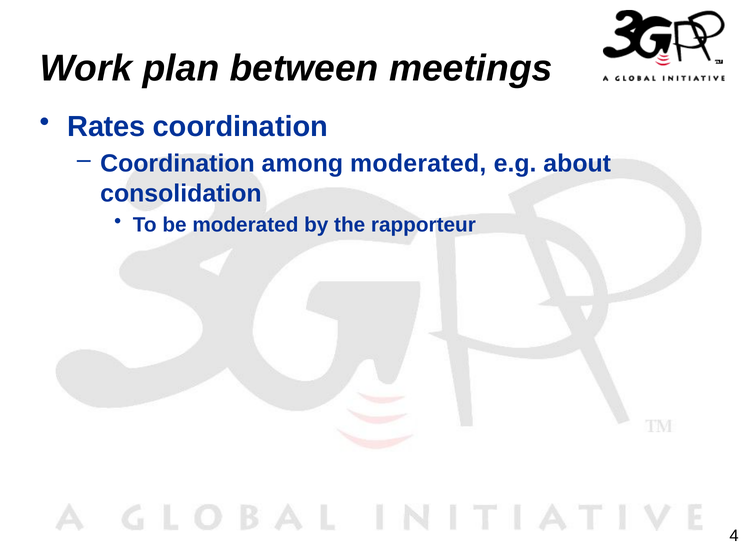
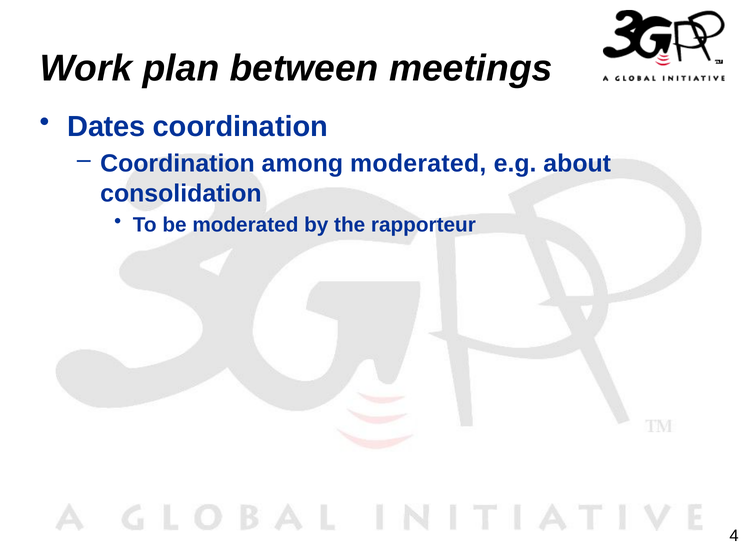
Rates: Rates -> Dates
